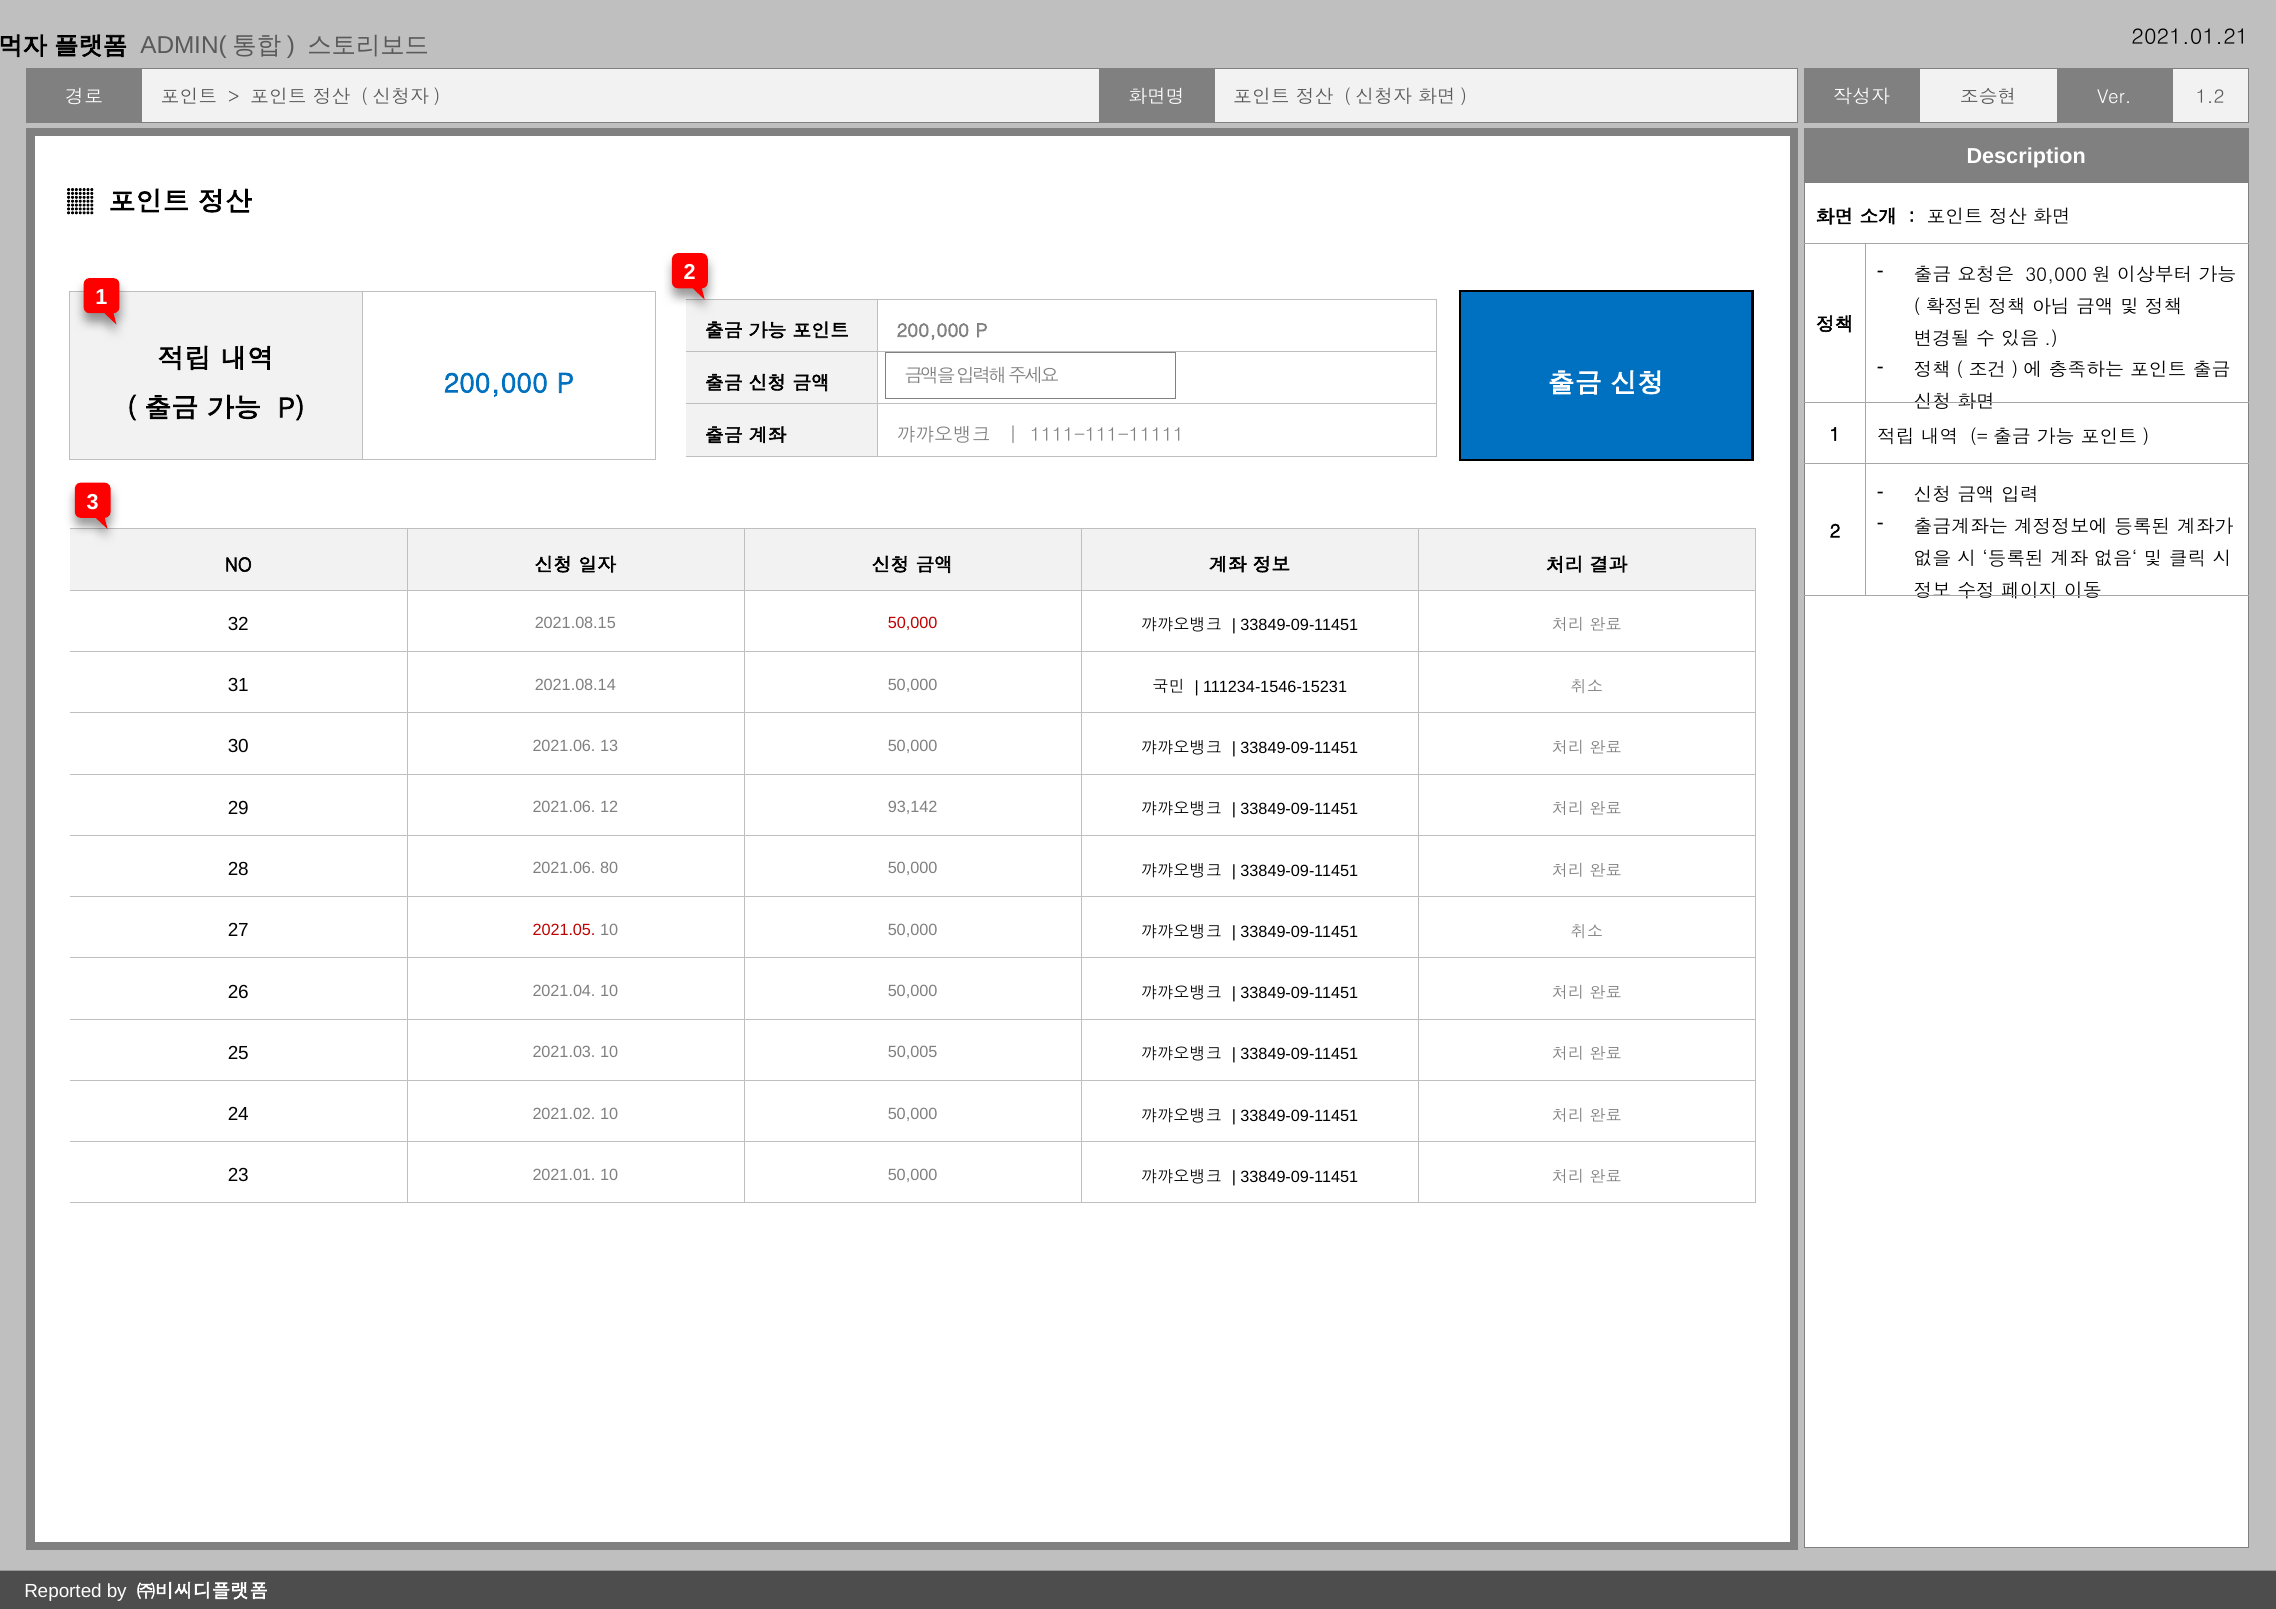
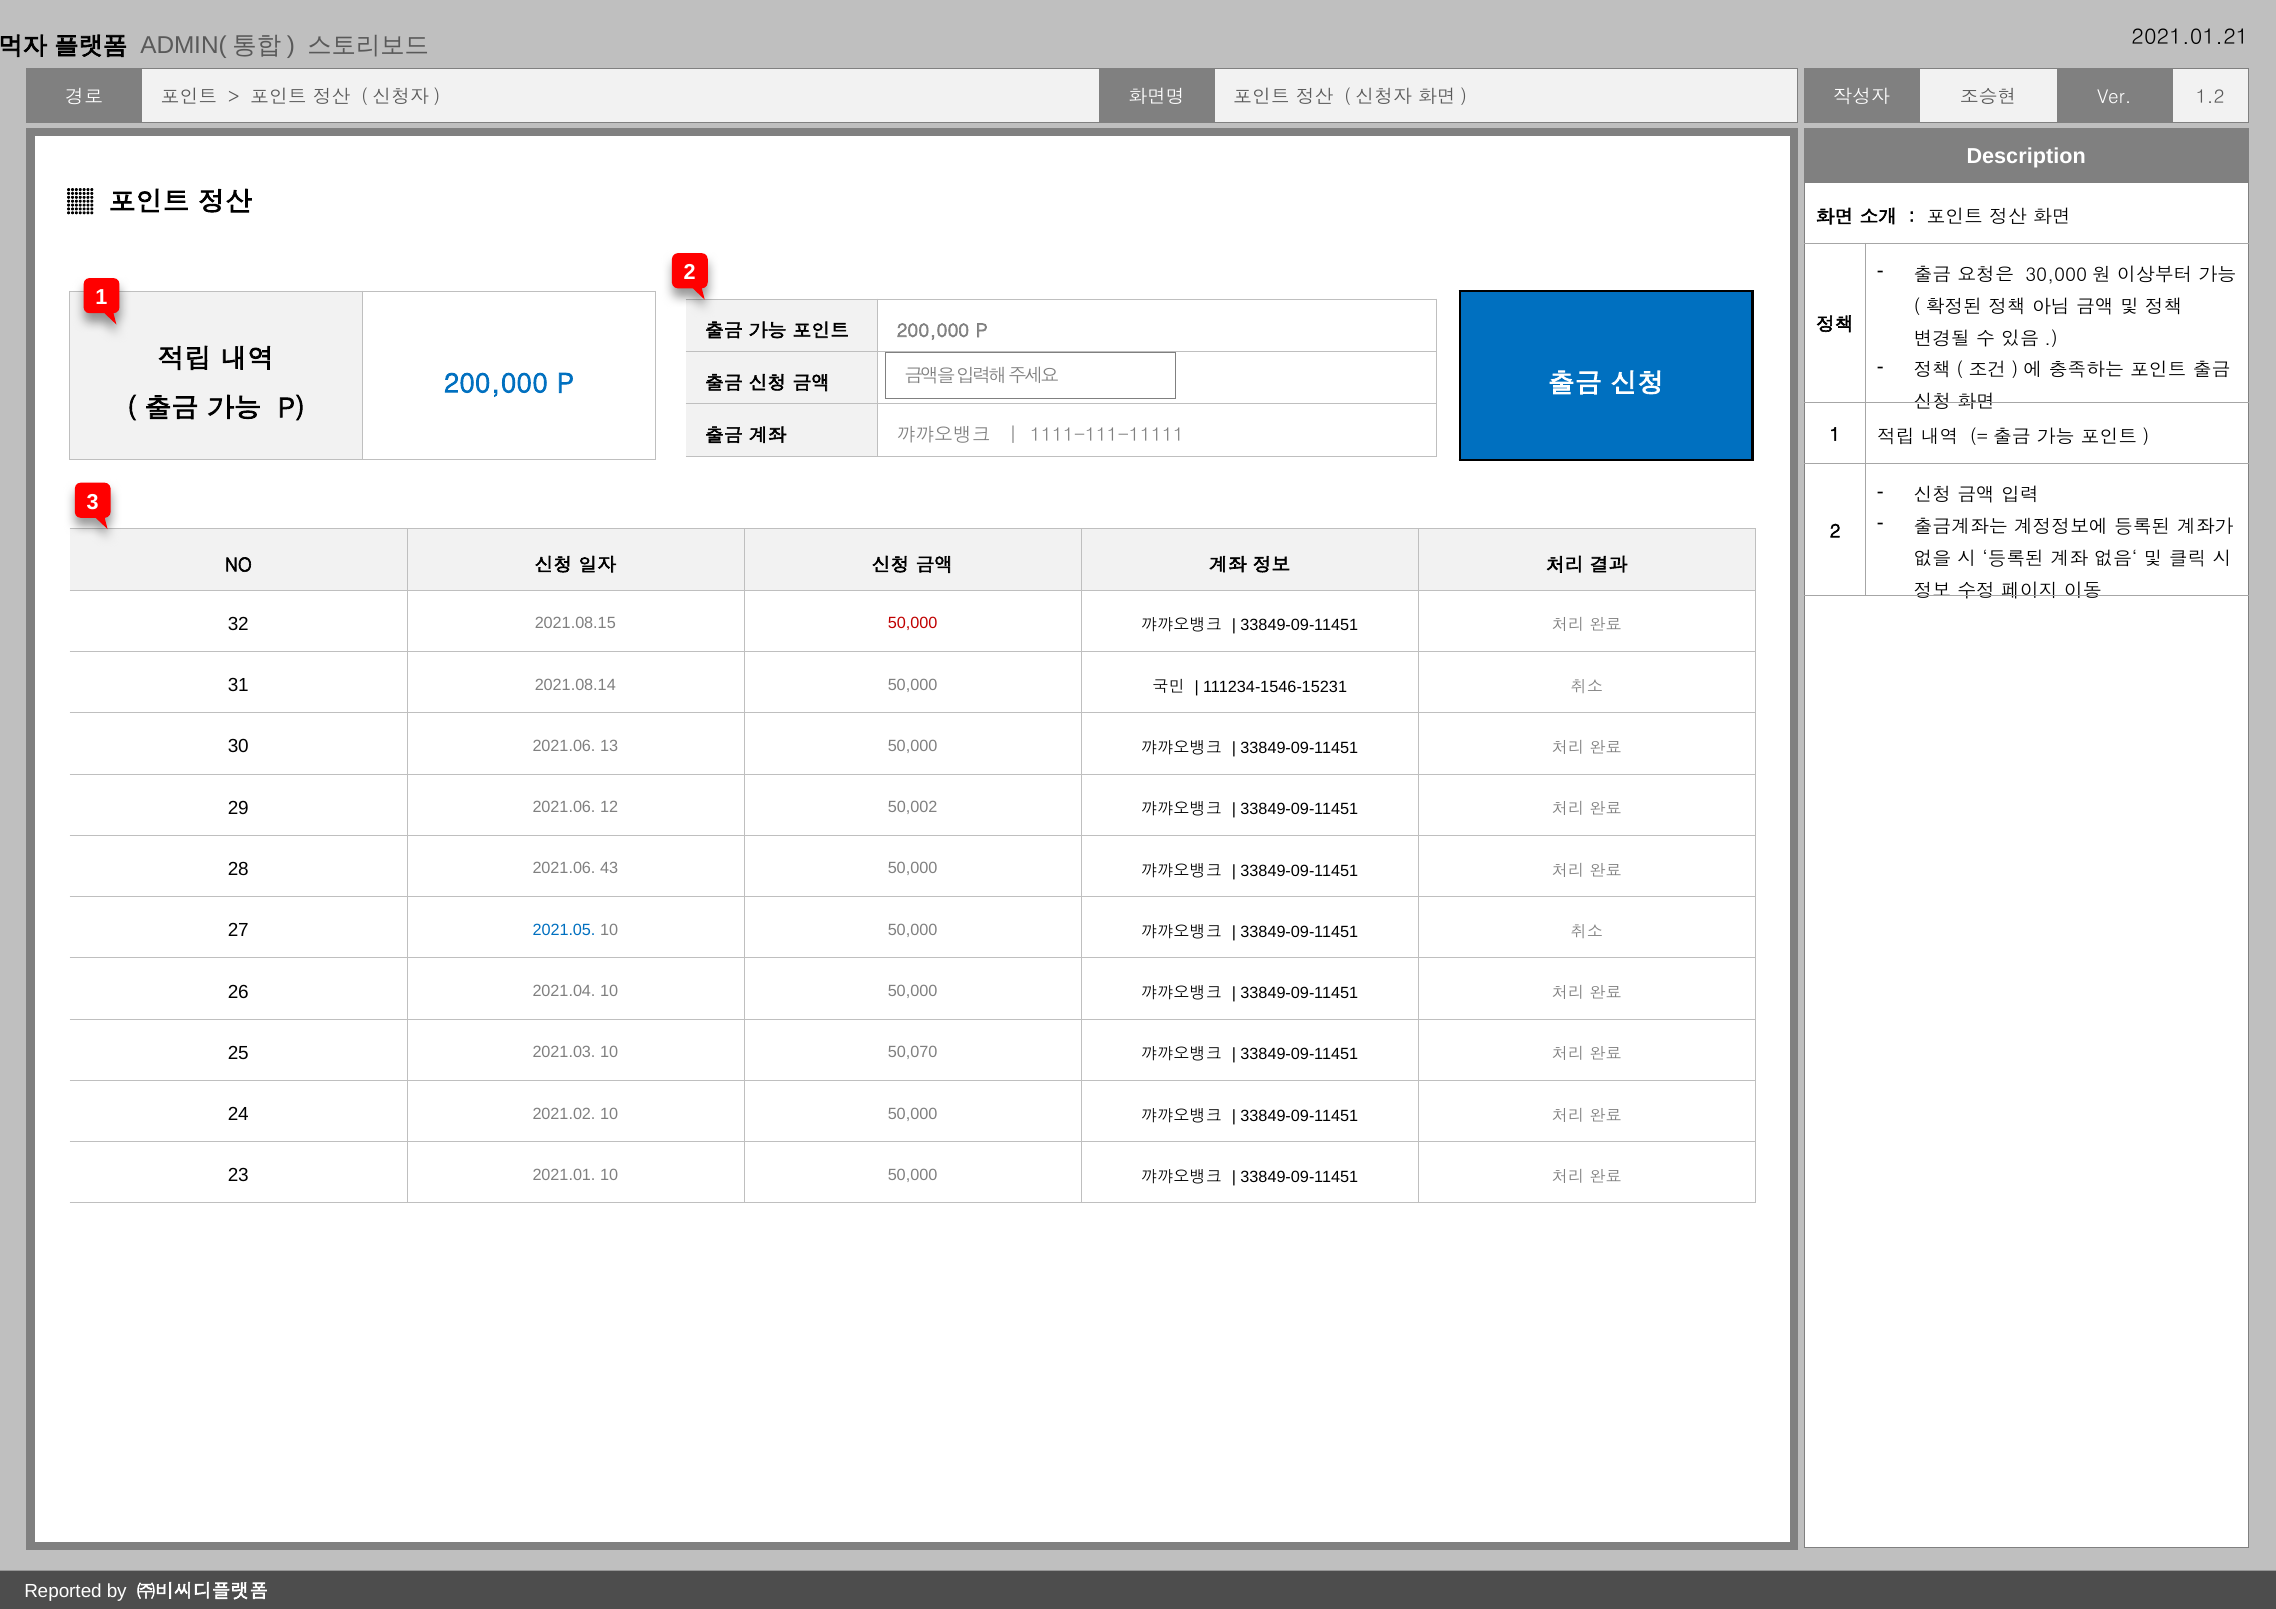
93,142: 93,142 -> 50,002
80: 80 -> 43
2021.05 colour: red -> blue
50,005: 50,005 -> 50,070
